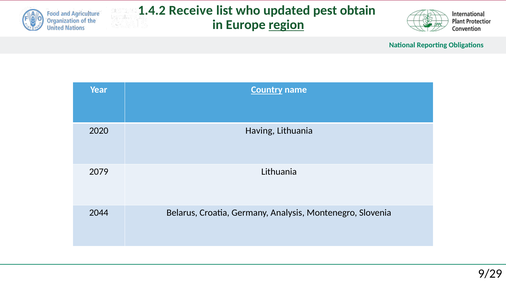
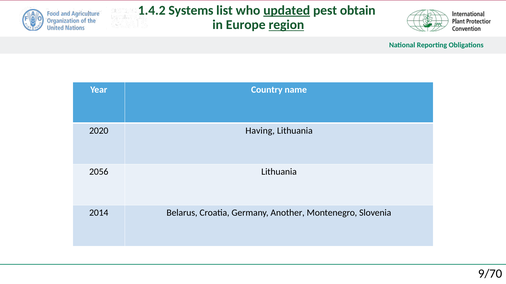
Receive: Receive -> Systems
updated underline: none -> present
Country underline: present -> none
2079: 2079 -> 2056
2044: 2044 -> 2014
Analysis: Analysis -> Another
9/29: 9/29 -> 9/70
